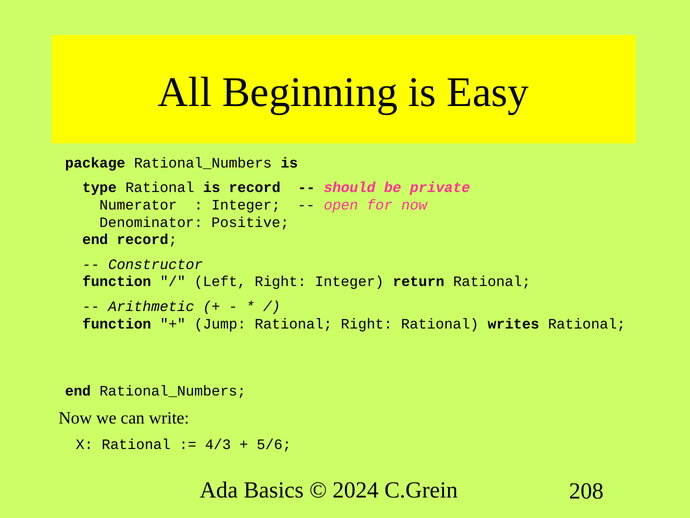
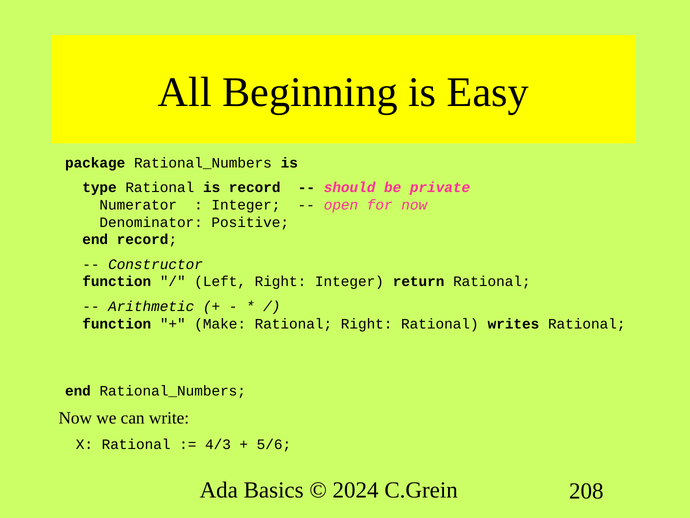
Jump: Jump -> Make
